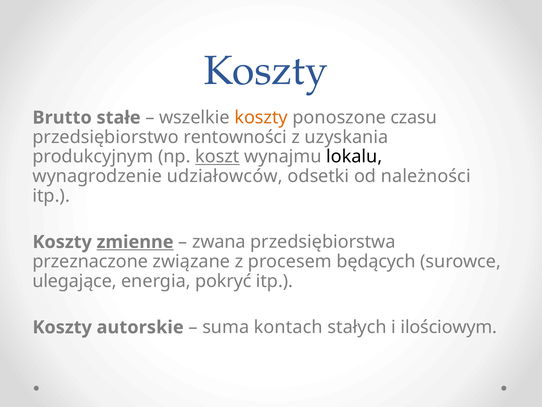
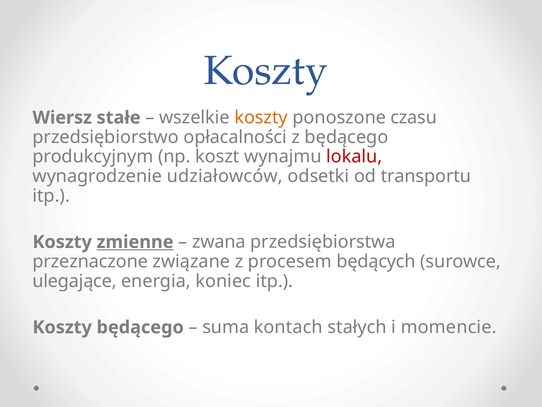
Brutto: Brutto -> Wiersz
rentowności: rentowności -> opłacalności
z uzyskania: uzyskania -> będącego
koszt underline: present -> none
lokalu colour: black -> red
należności: należności -> transportu
pokryć: pokryć -> koniec
Koszty autorskie: autorskie -> będącego
ilościowym: ilościowym -> momencie
